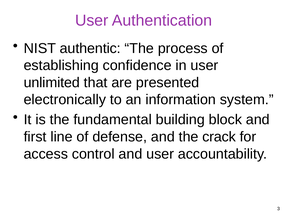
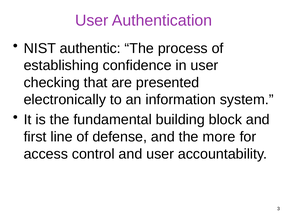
unlimited: unlimited -> checking
crack: crack -> more
